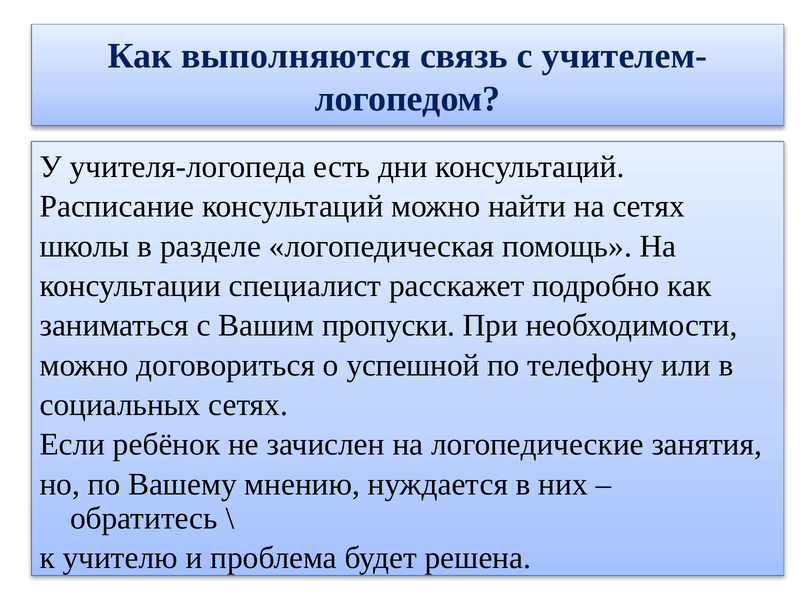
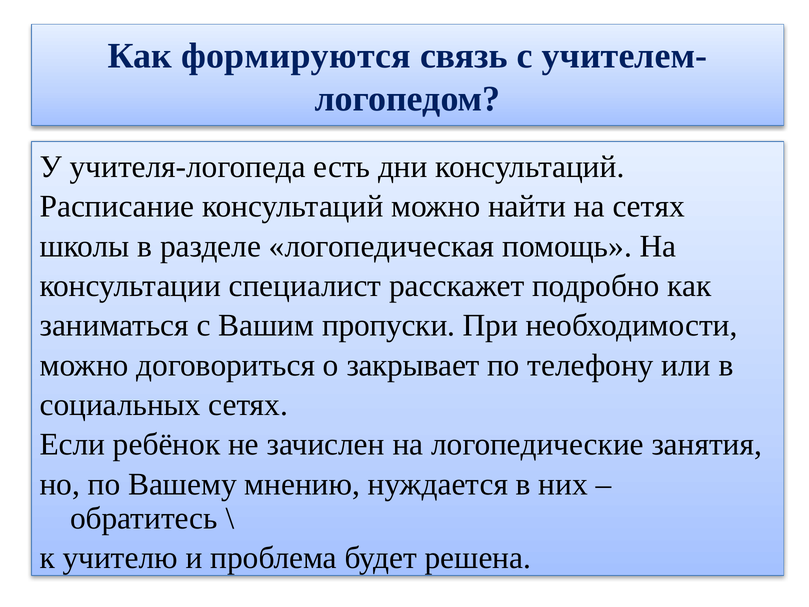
выполняются: выполняются -> формируются
успешной: успешной -> закрывает
